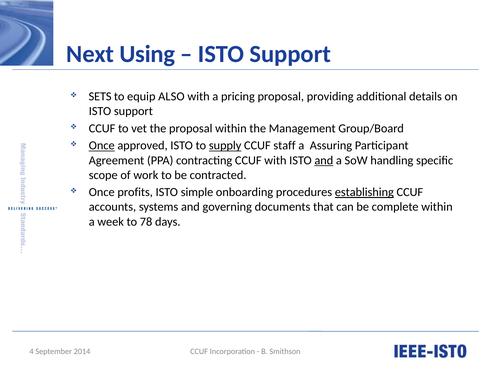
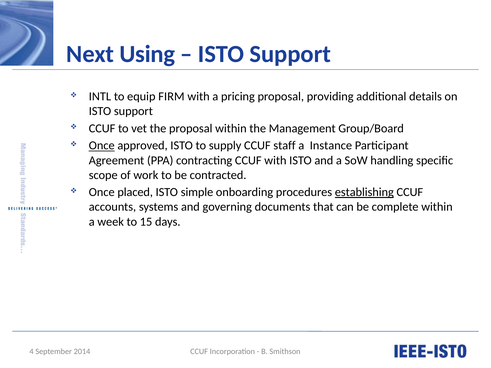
SETS: SETS -> INTL
ALSO: ALSO -> FIRM
supply underline: present -> none
Assuring: Assuring -> Instance
and at (324, 160) underline: present -> none
profits: profits -> placed
78: 78 -> 15
